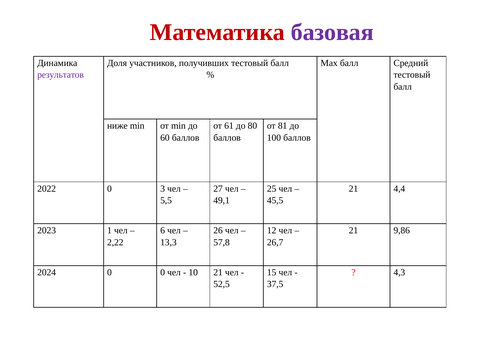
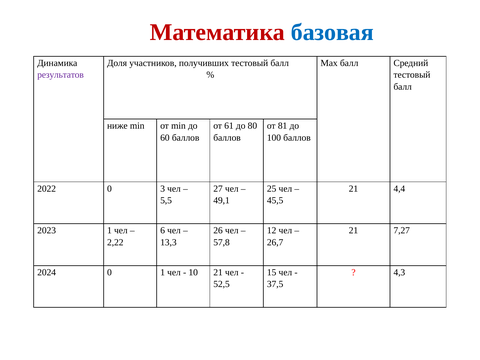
базовая colour: purple -> blue
9,86: 9,86 -> 7,27
0 0: 0 -> 1
